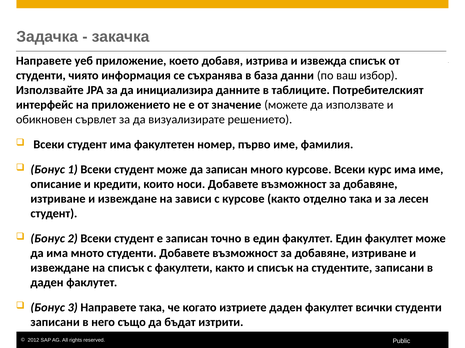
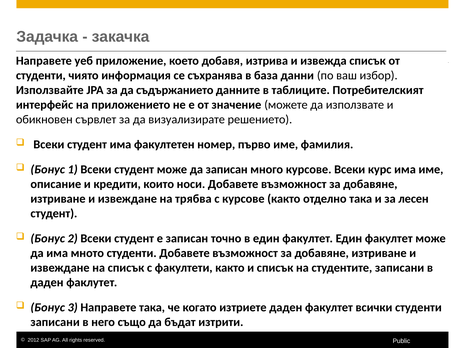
инициализира: инициализира -> съдържанието
зависи: зависи -> трябва
